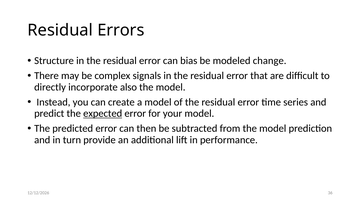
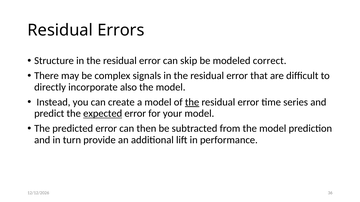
bias: bias -> skip
change: change -> correct
the at (192, 102) underline: none -> present
